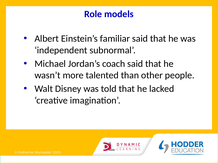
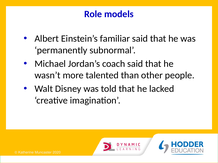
independent: independent -> permanently
